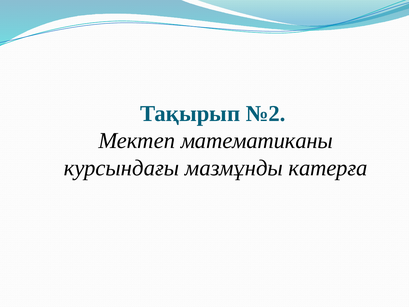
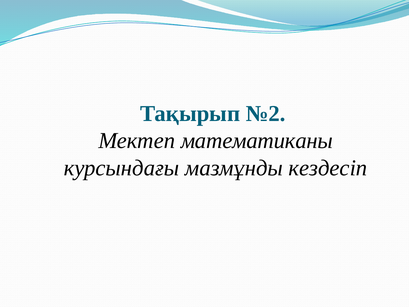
катерға: катерға -> кездесіп
